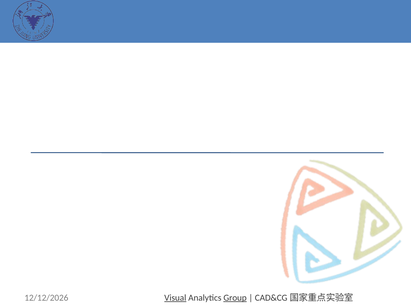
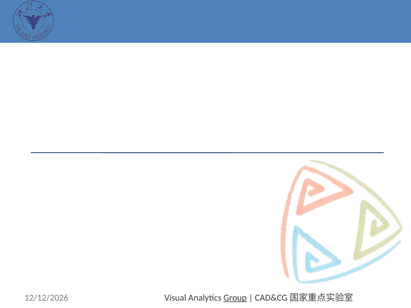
Visual underline: present -> none
